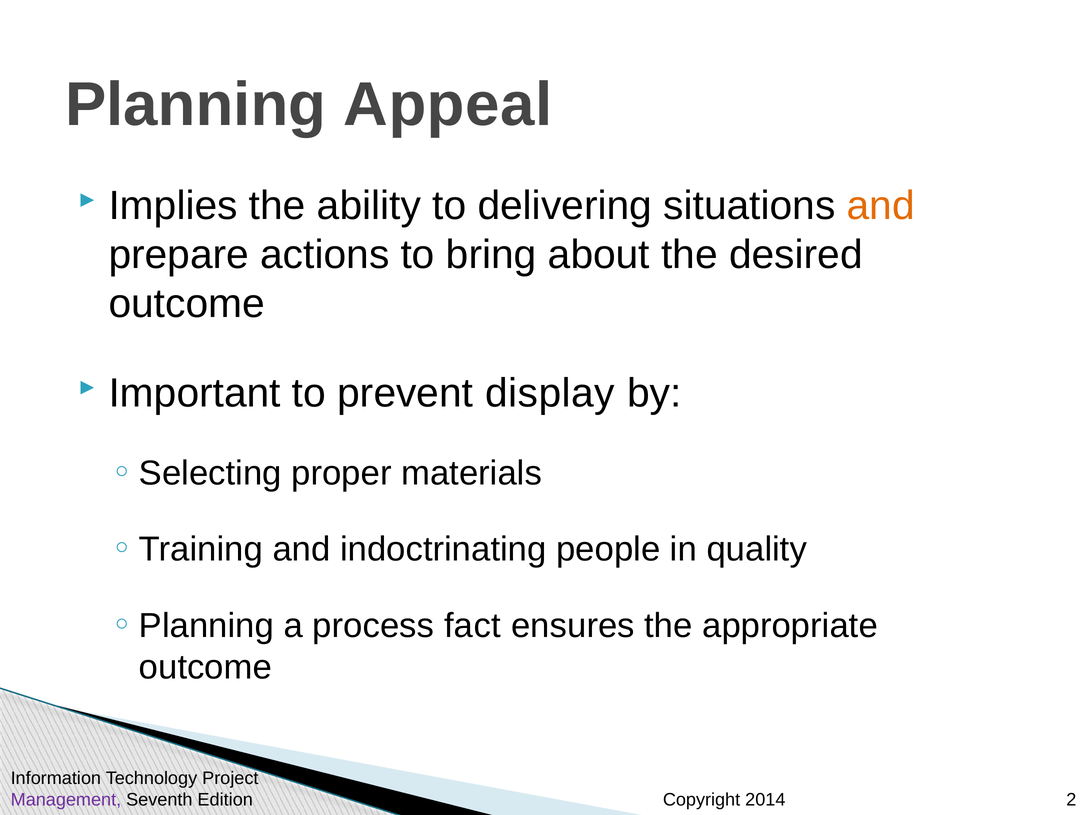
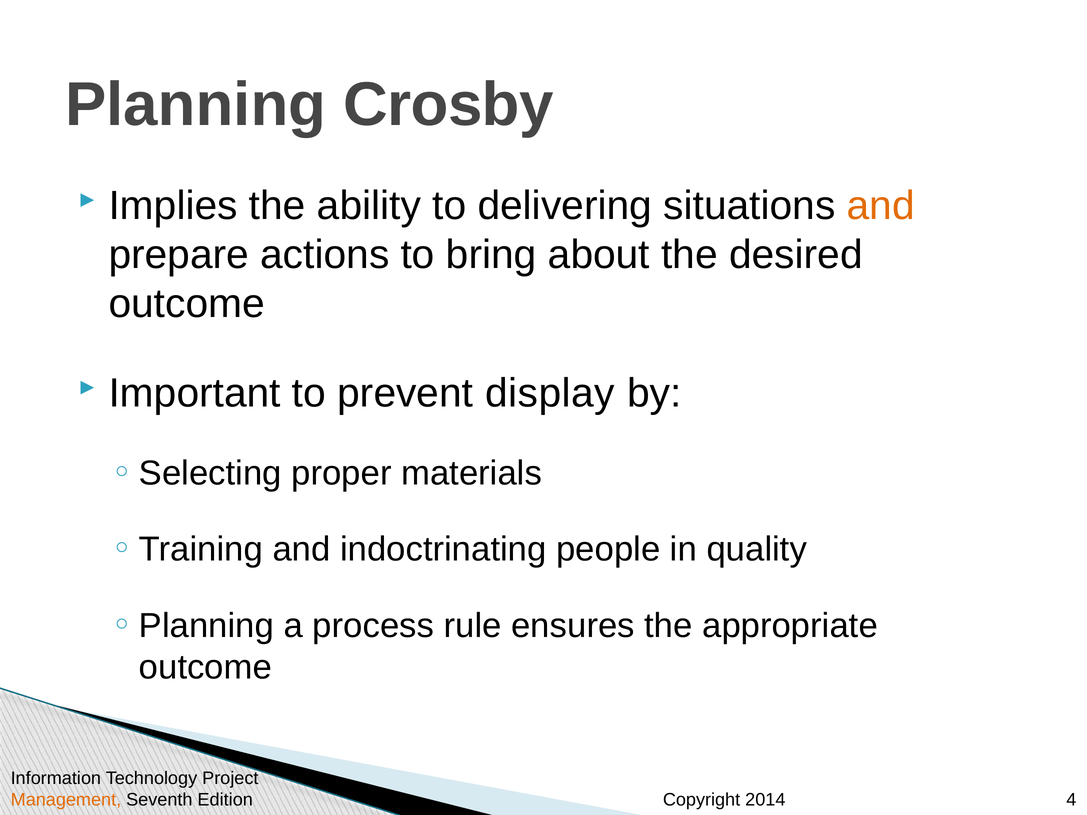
Appeal: Appeal -> Crosby
fact: fact -> rule
Management colour: purple -> orange
2: 2 -> 4
